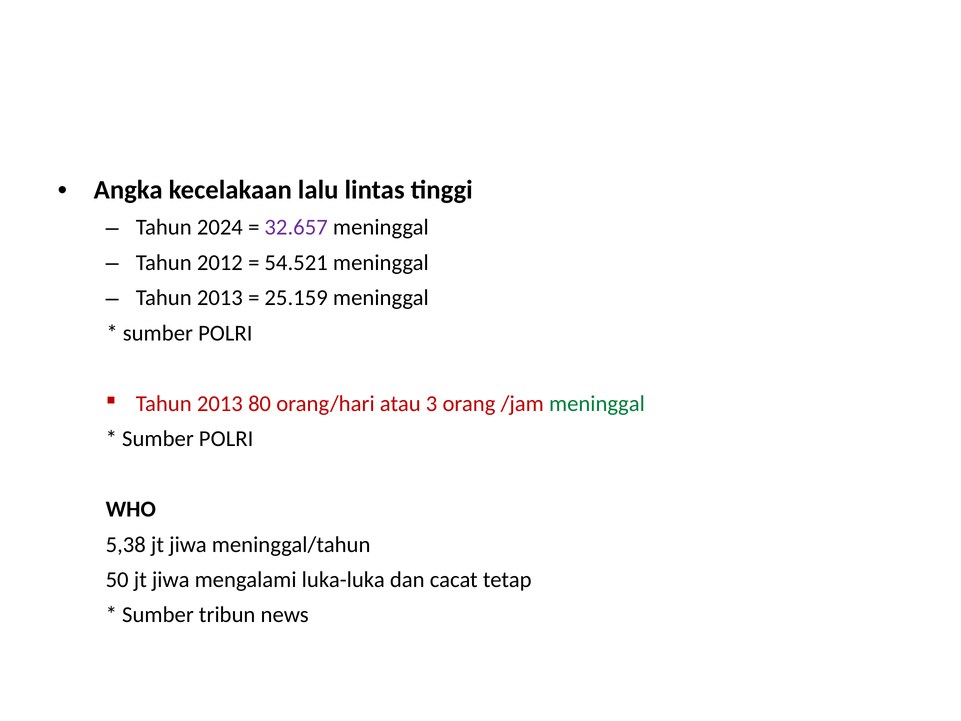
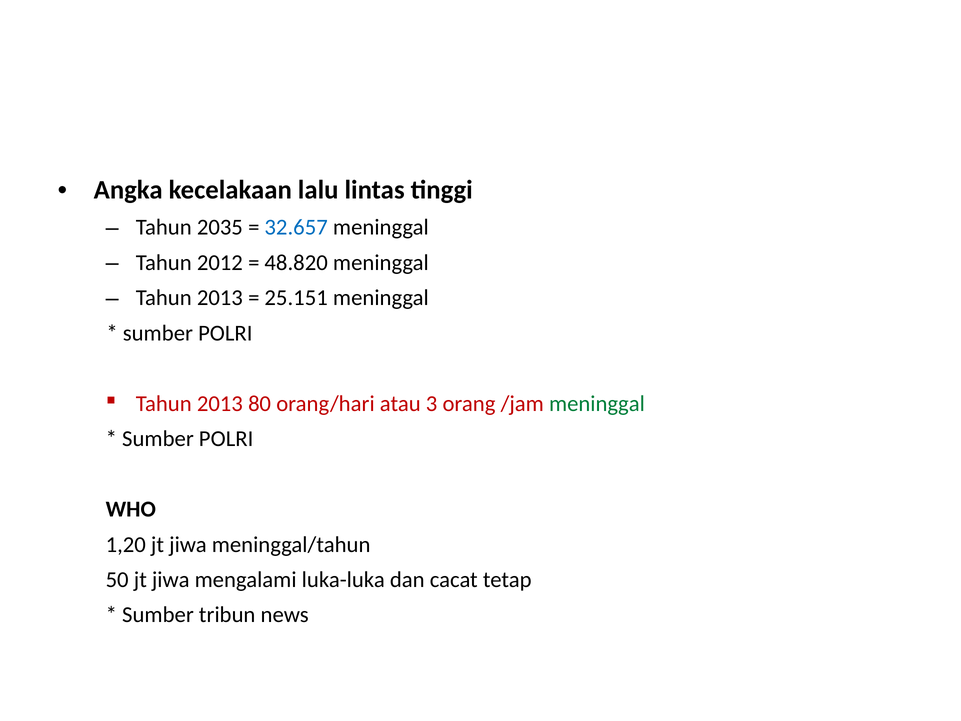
2024: 2024 -> 2035
32.657 colour: purple -> blue
54.521: 54.521 -> 48.820
25.159: 25.159 -> 25.151
5,38: 5,38 -> 1,20
